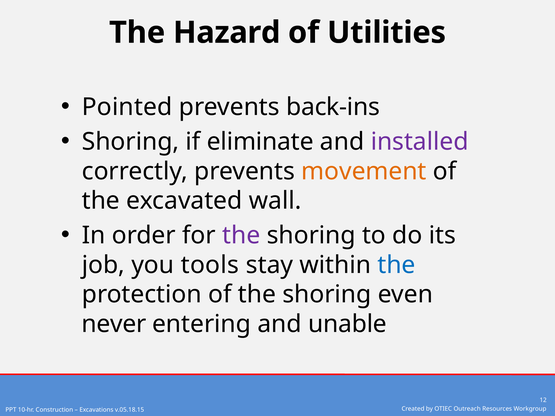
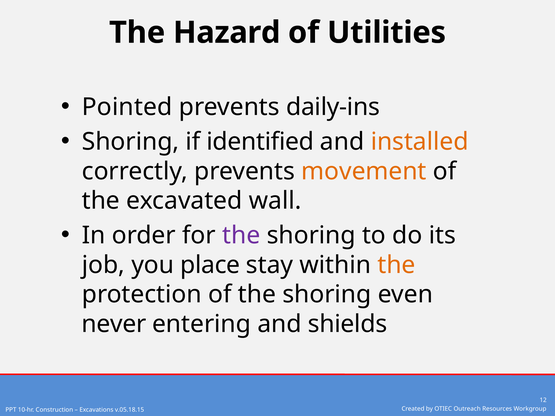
back-ins: back-ins -> daily-ins
eliminate: eliminate -> identified
installed colour: purple -> orange
tools: tools -> place
the at (396, 265) colour: blue -> orange
unable: unable -> shields
